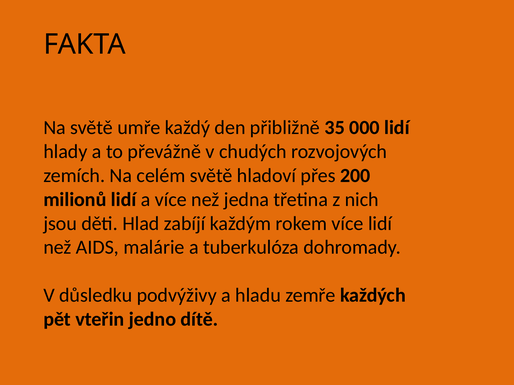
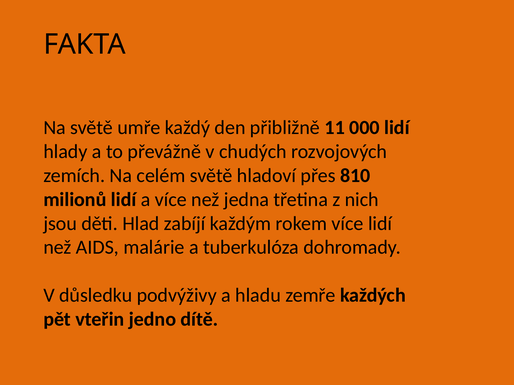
35: 35 -> 11
200: 200 -> 810
